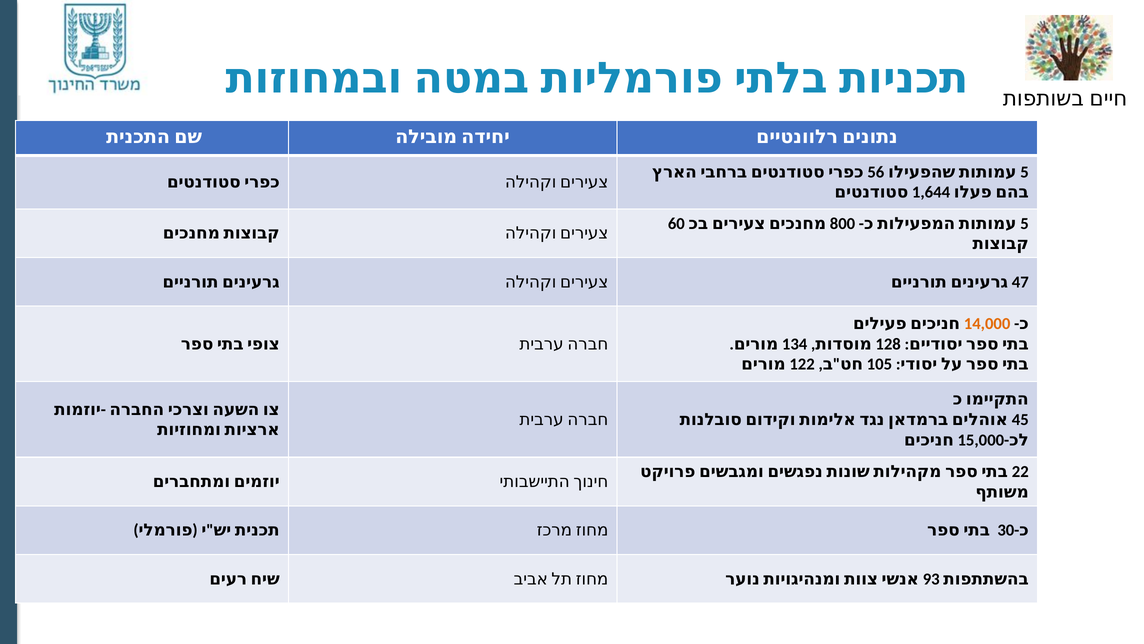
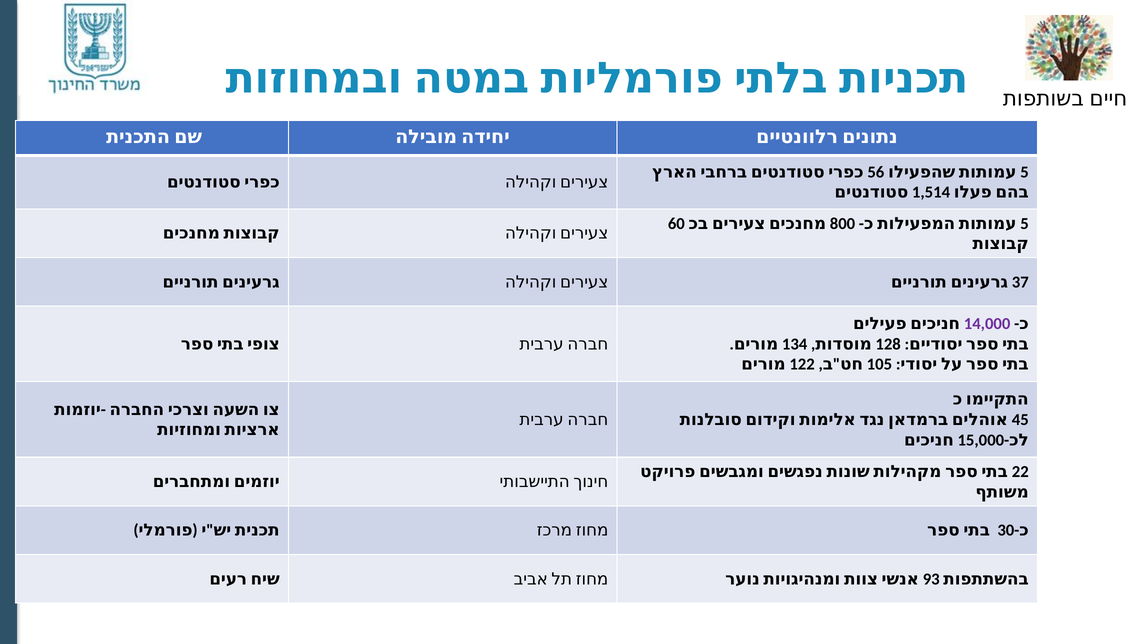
1,644: 1,644 -> 1,514
47: 47 -> 37
14,000 colour: orange -> purple
